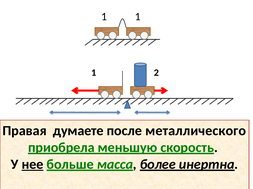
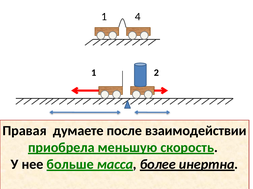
1 at (138, 17): 1 -> 4
металлического: металлического -> взаимодействии
нее underline: present -> none
